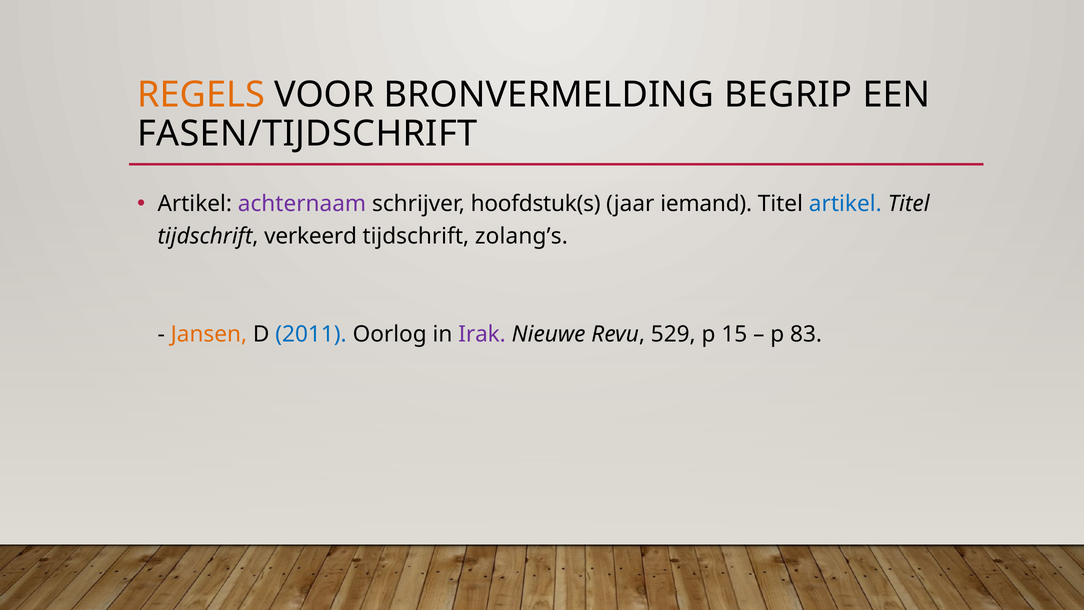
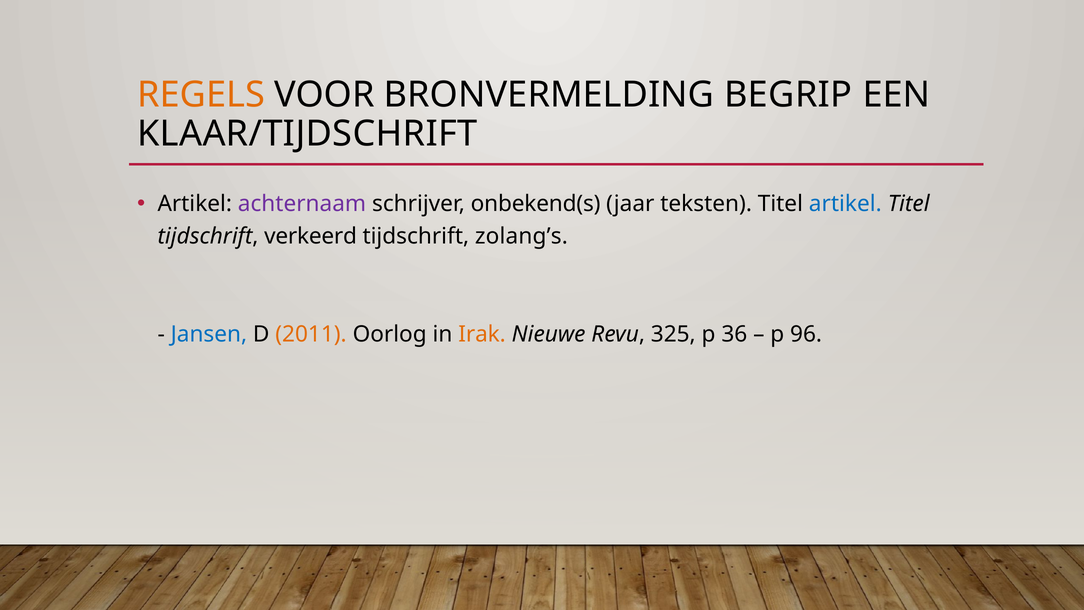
FASEN/TIJDSCHRIFT: FASEN/TIJDSCHRIFT -> KLAAR/TIJDSCHRIFT
hoofdstuk(s: hoofdstuk(s -> onbekend(s
iemand: iemand -> teksten
Jansen colour: orange -> blue
2011 colour: blue -> orange
Irak colour: purple -> orange
529: 529 -> 325
15: 15 -> 36
83: 83 -> 96
